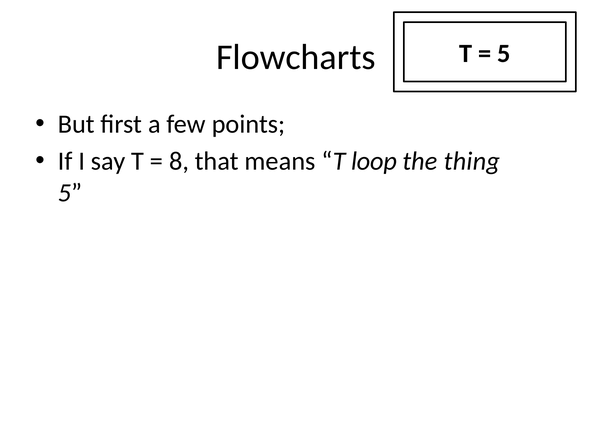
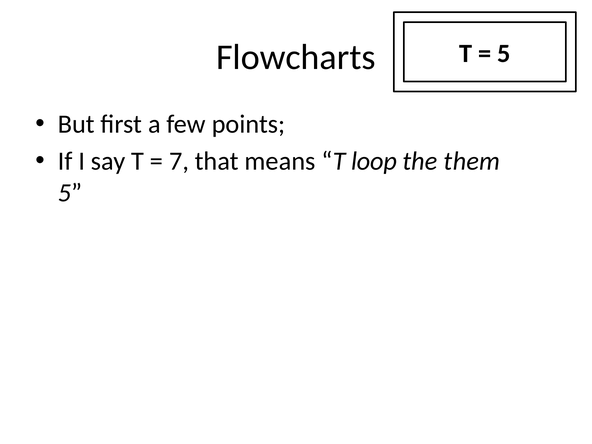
8: 8 -> 7
thing: thing -> them
